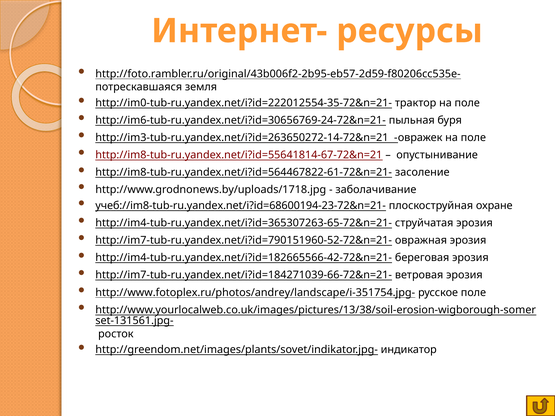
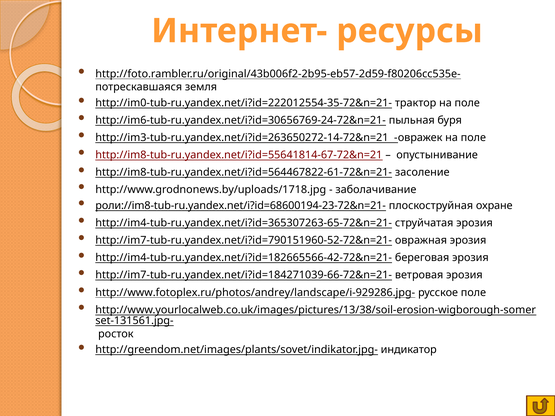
учеб://im8-tub-ru.yandex.net/i?id=68600194-23-72&n=21-: учеб://im8-tub-ru.yandex.net/i?id=68600194-23-72&n=21- -> роли://im8-tub-ru.yandex.net/i?id=68600194-23-72&n=21-
http://www.fotoplex.ru/photos/andrey/landscape/i-351754.jpg-: http://www.fotoplex.ru/photos/andrey/landscape/i-351754.jpg- -> http://www.fotoplex.ru/photos/andrey/landscape/i-929286.jpg-
